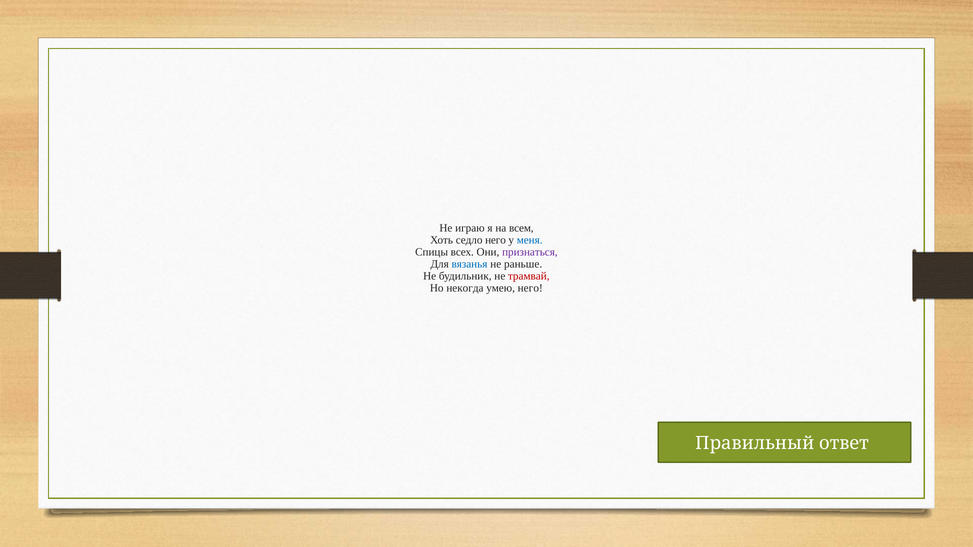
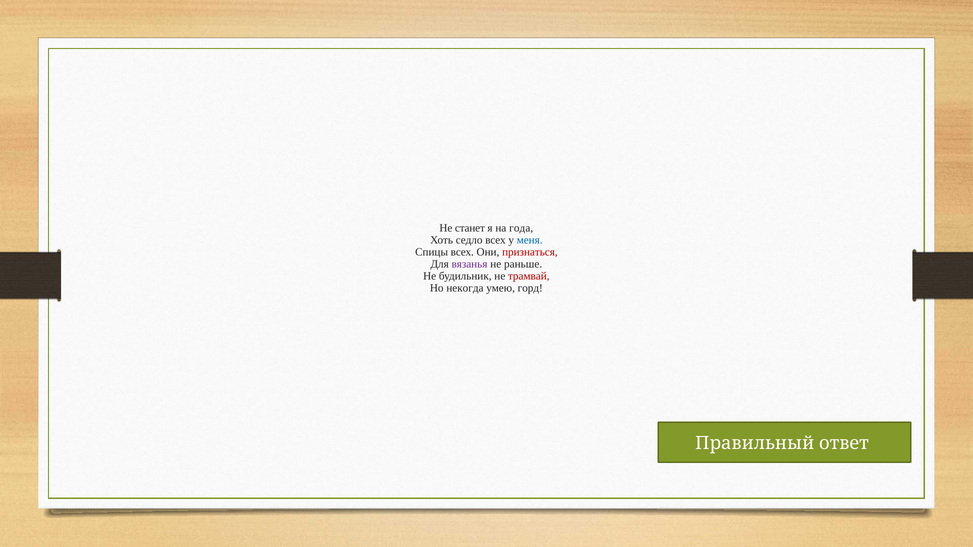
играю: играю -> станет
всем: всем -> года
седло него: него -> всех
признаться colour: purple -> red
вязанья colour: blue -> purple
умею него: него -> горд
